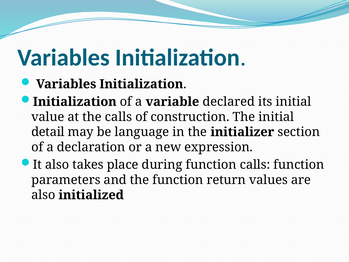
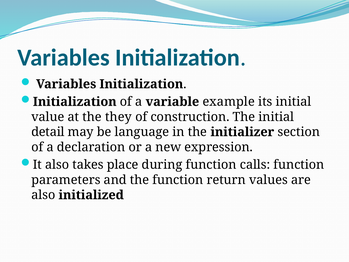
declared: declared -> example
the calls: calls -> they
